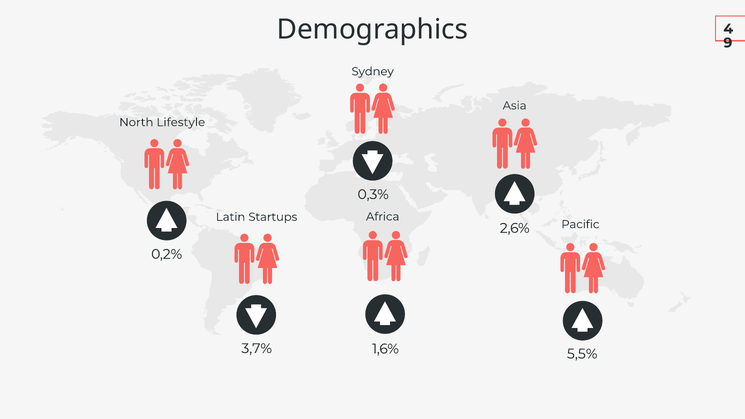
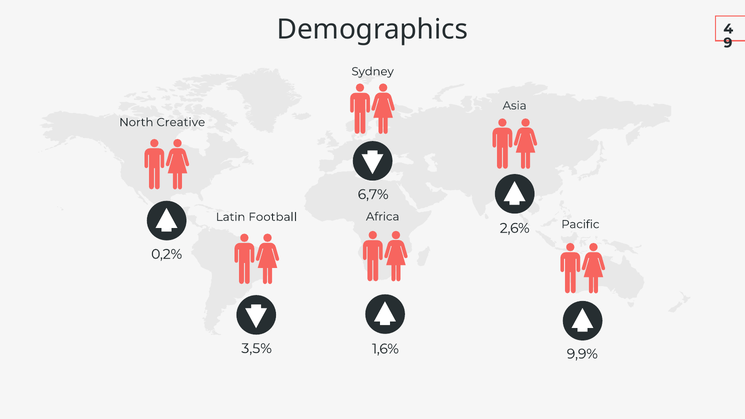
Lifestyle: Lifestyle -> Creative
0,3%: 0,3% -> 6,7%
Startups: Startups -> Football
3,7%: 3,7% -> 3,5%
5,5%: 5,5% -> 9,9%
